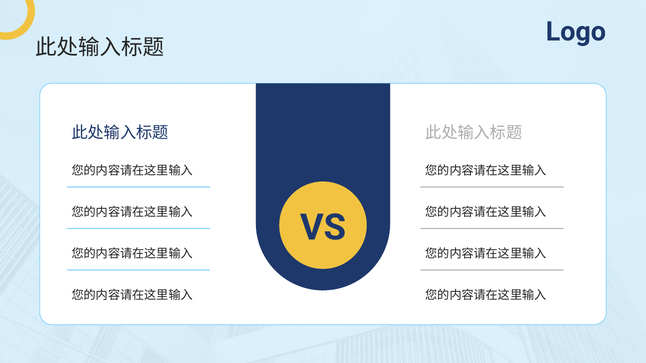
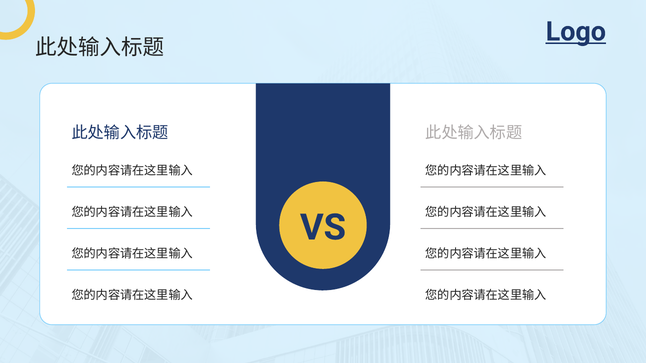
Logo underline: none -> present
